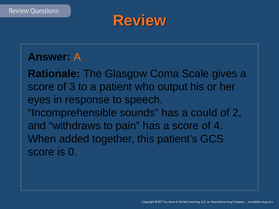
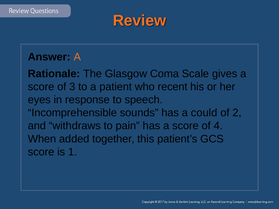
output: output -> recent
0: 0 -> 1
